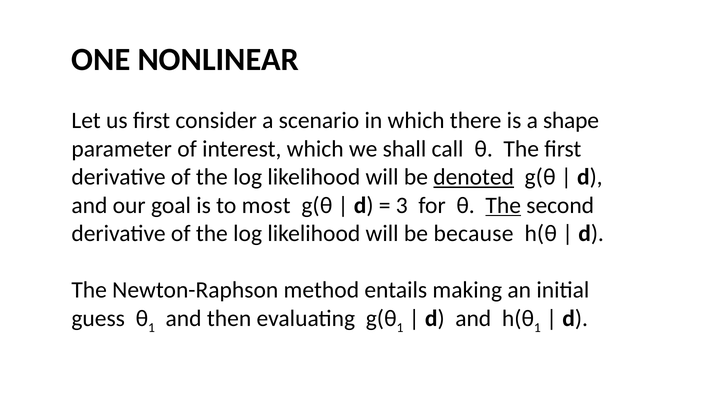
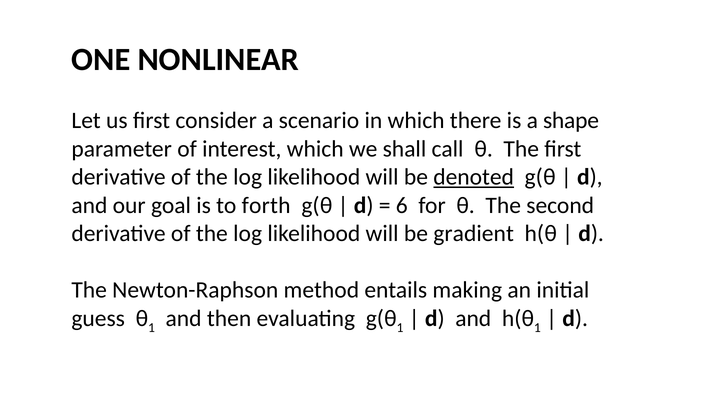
most: most -> forth
3: 3 -> 6
The at (503, 205) underline: present -> none
because: because -> gradient
